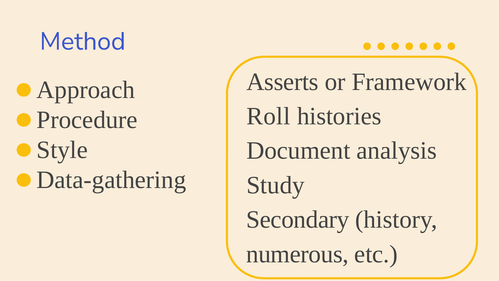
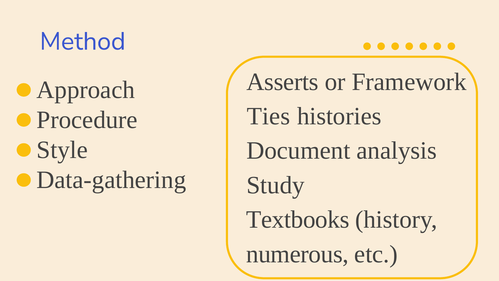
Roll: Roll -> Ties
Secondary: Secondary -> Textbooks
